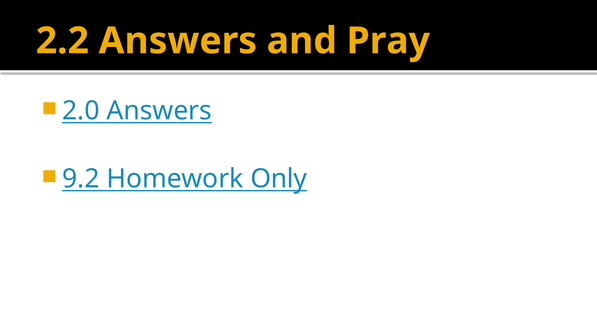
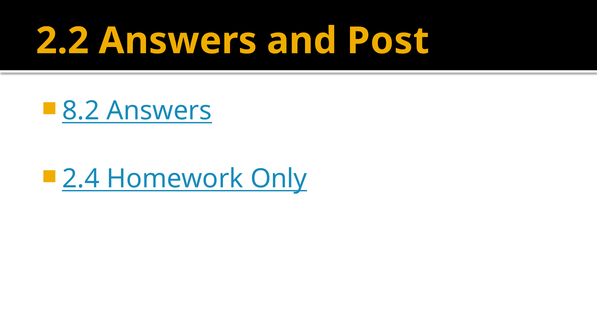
Pray: Pray -> Post
2.0: 2.0 -> 8.2
9.2: 9.2 -> 2.4
